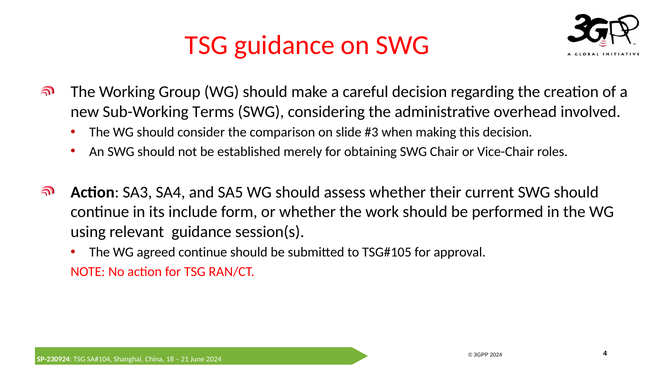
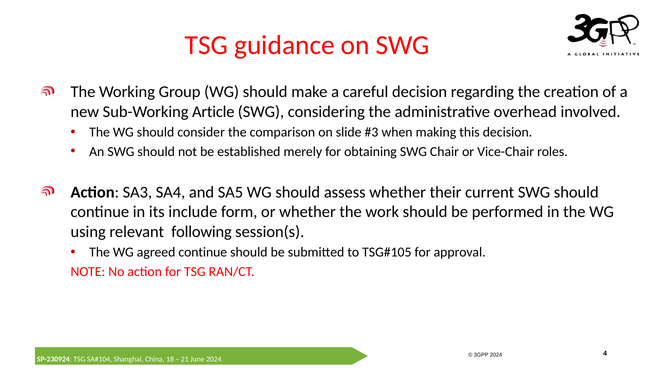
Terms: Terms -> Article
relevant guidance: guidance -> following
